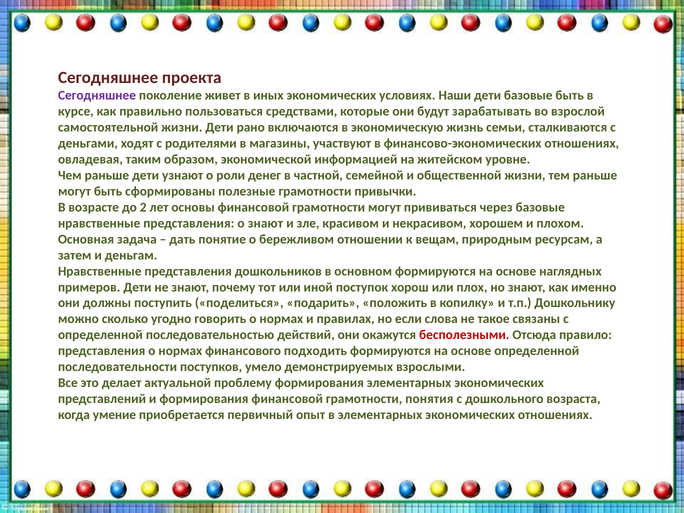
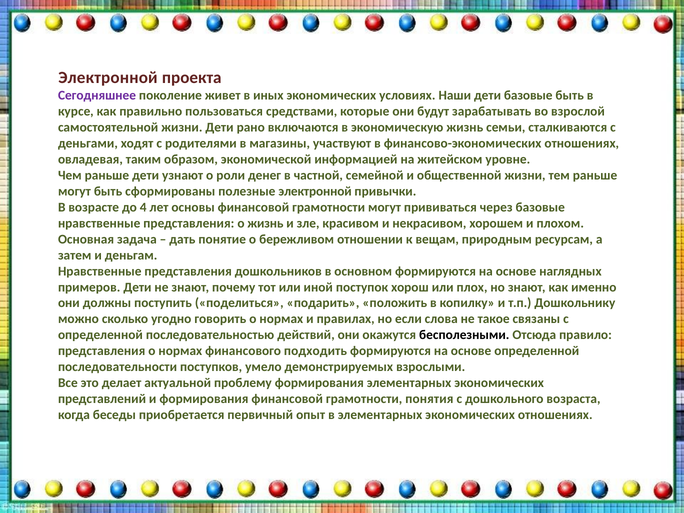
Сегодняшнее at (108, 78): Сегодняшнее -> Электронной
полезные грамотности: грамотности -> электронной
2: 2 -> 4
о знают: знают -> жизнь
бесполезными colour: red -> black
умение: умение -> беседы
